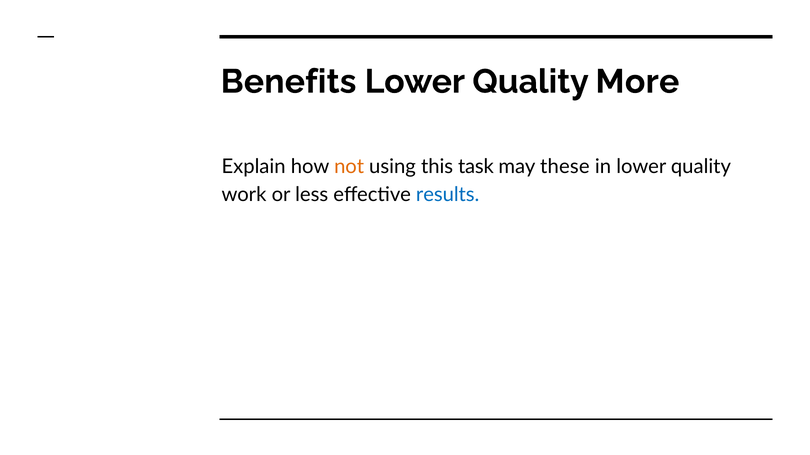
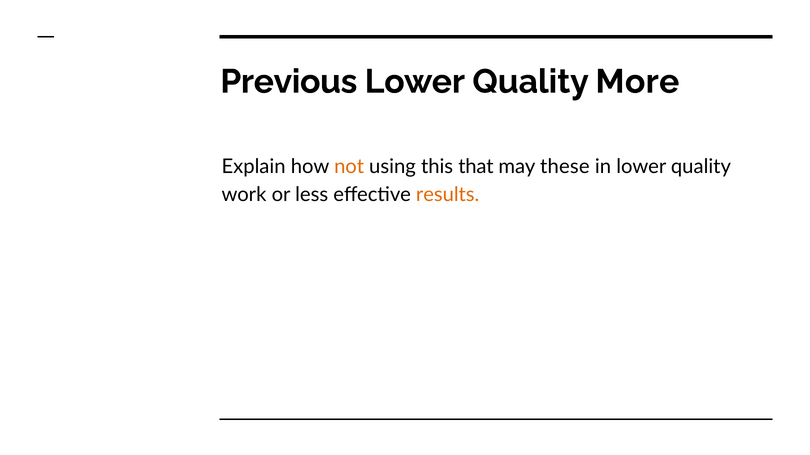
Benefits: Benefits -> Previous
task: task -> that
results colour: blue -> orange
